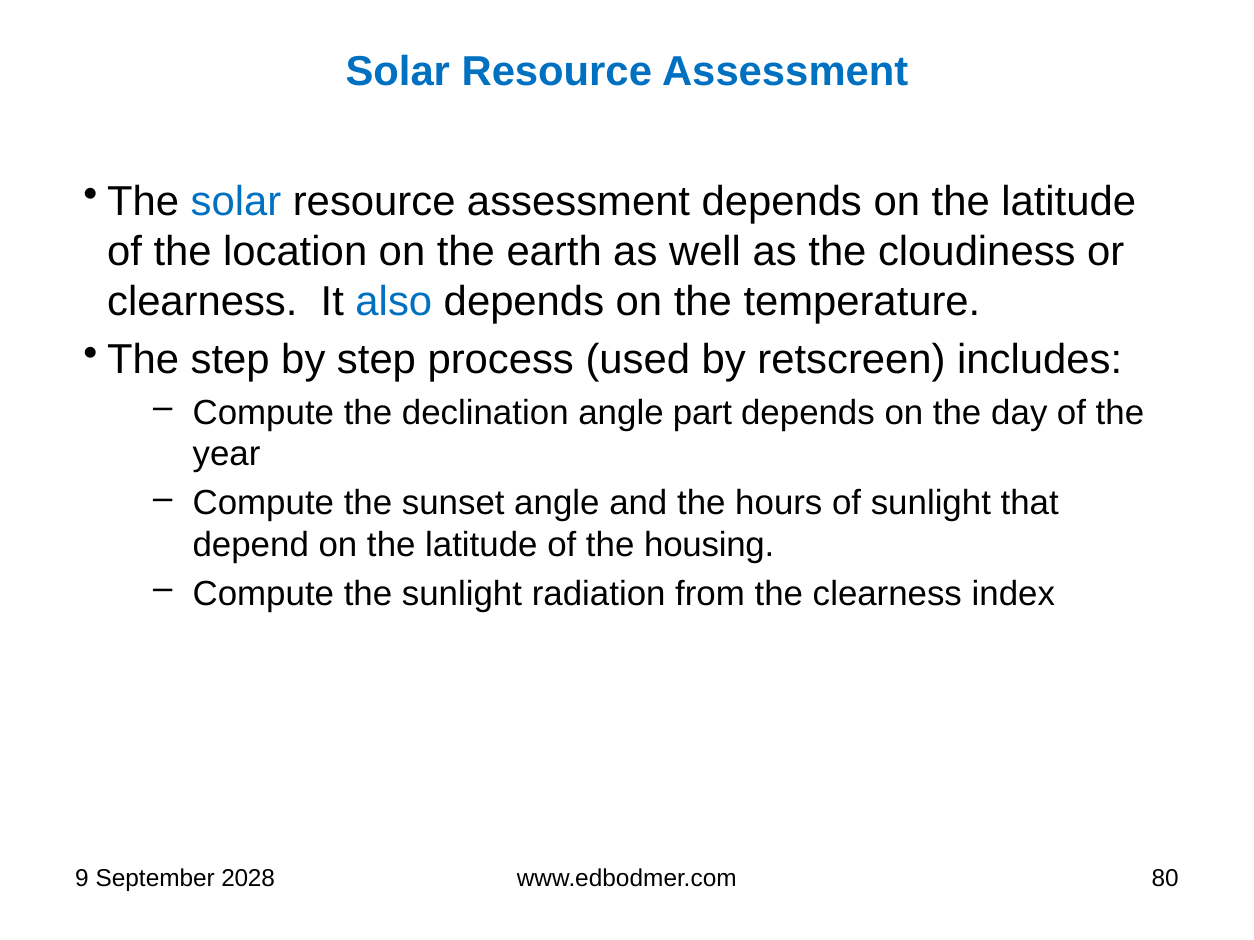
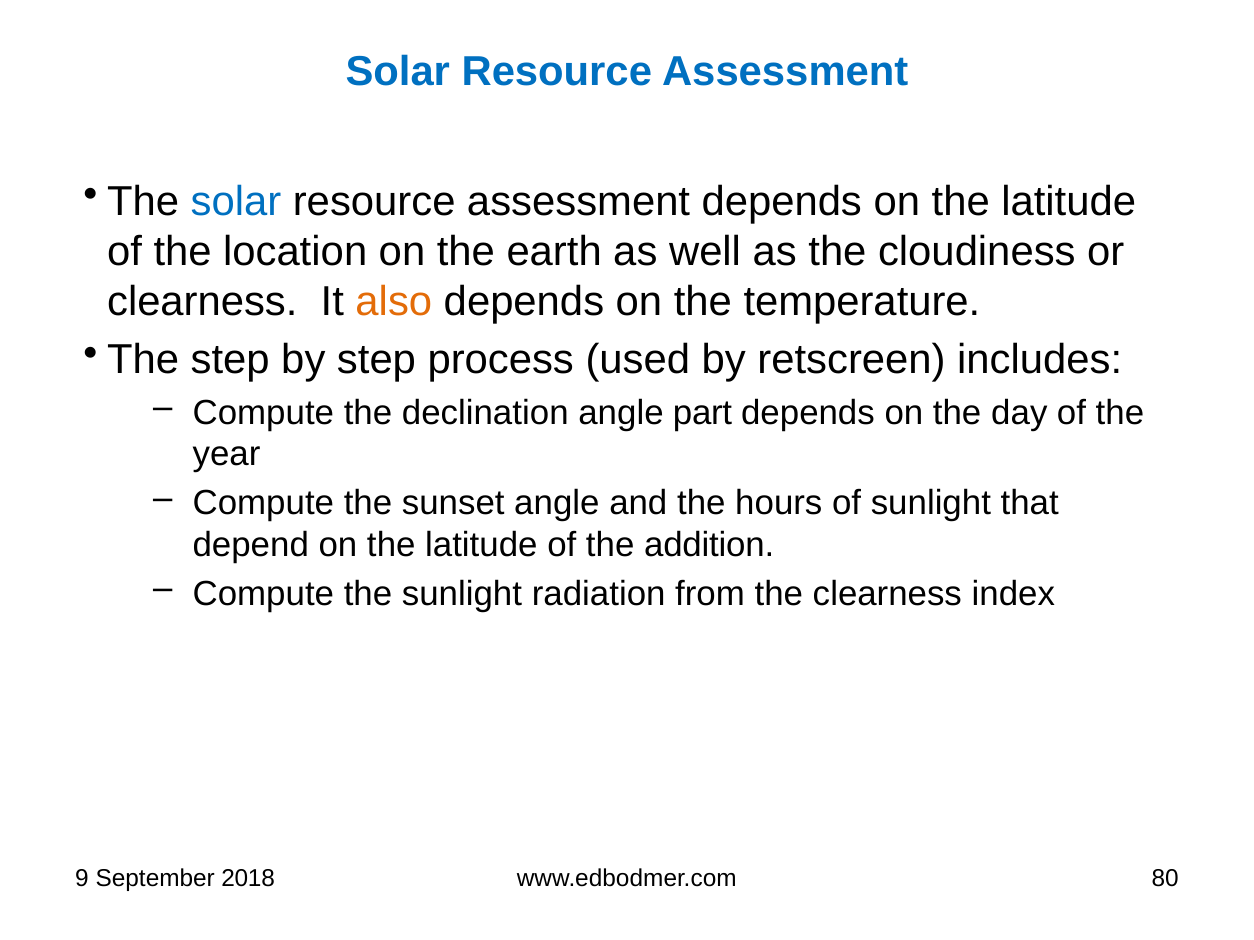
also colour: blue -> orange
housing: housing -> addition
2028: 2028 -> 2018
